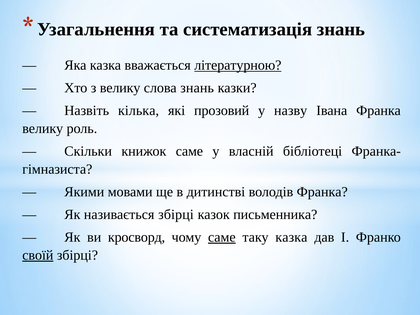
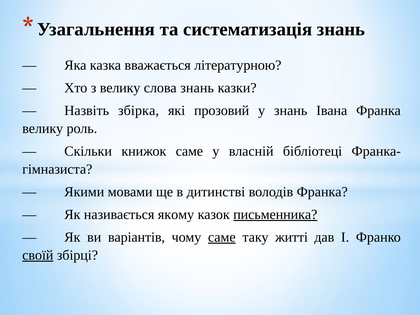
літературною underline: present -> none
кілька: кілька -> збірка
у назву: назву -> знань
називається збірці: збірці -> якому
письменника underline: none -> present
кросворд: кросворд -> варіантів
таку казка: казка -> житті
